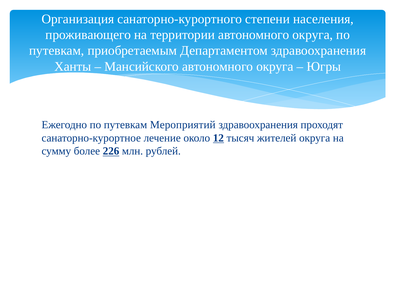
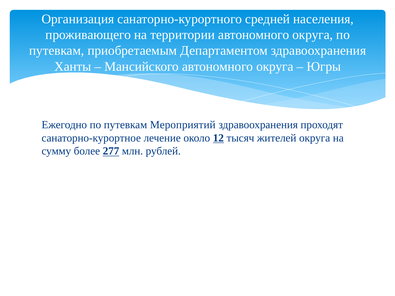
степени: степени -> средней
226: 226 -> 277
